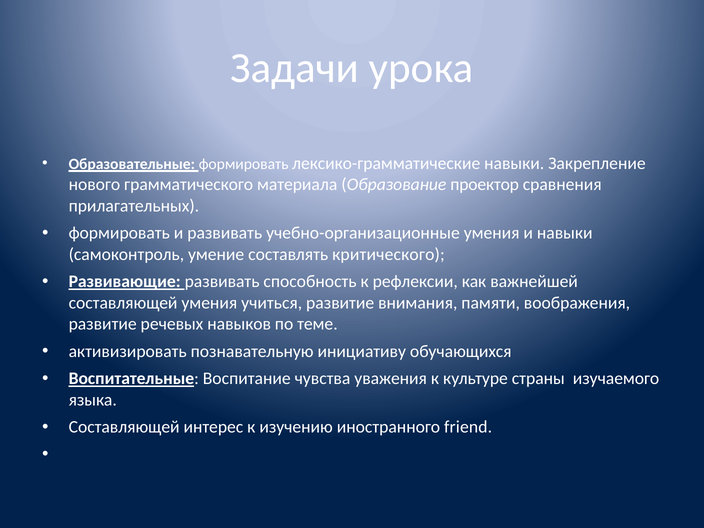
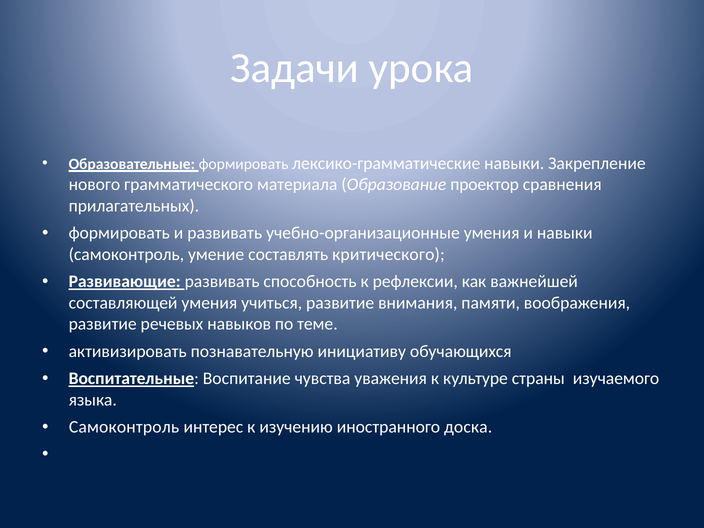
Составляющей at (124, 427): Составляющей -> Самоконтроль
friend: friend -> доска
